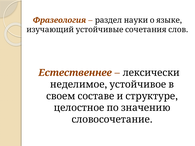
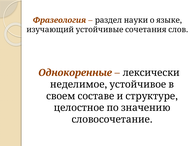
Естественнее: Естественнее -> Однокоренные
